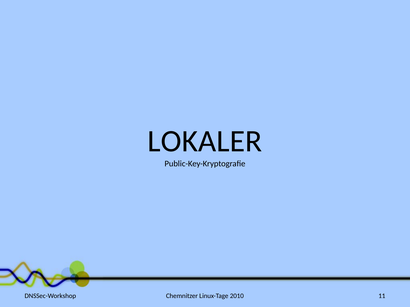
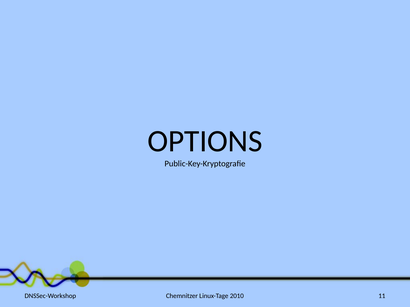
LOKALER: LOKALER -> OPTIONS
